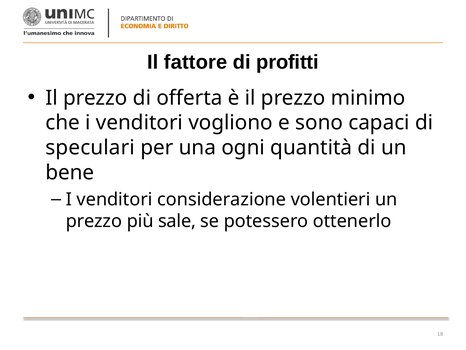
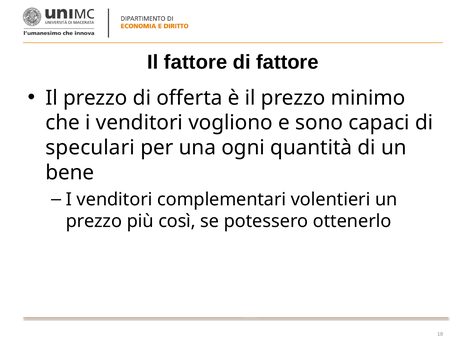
di profitti: profitti -> fattore
considerazione: considerazione -> complementari
sale: sale -> così
